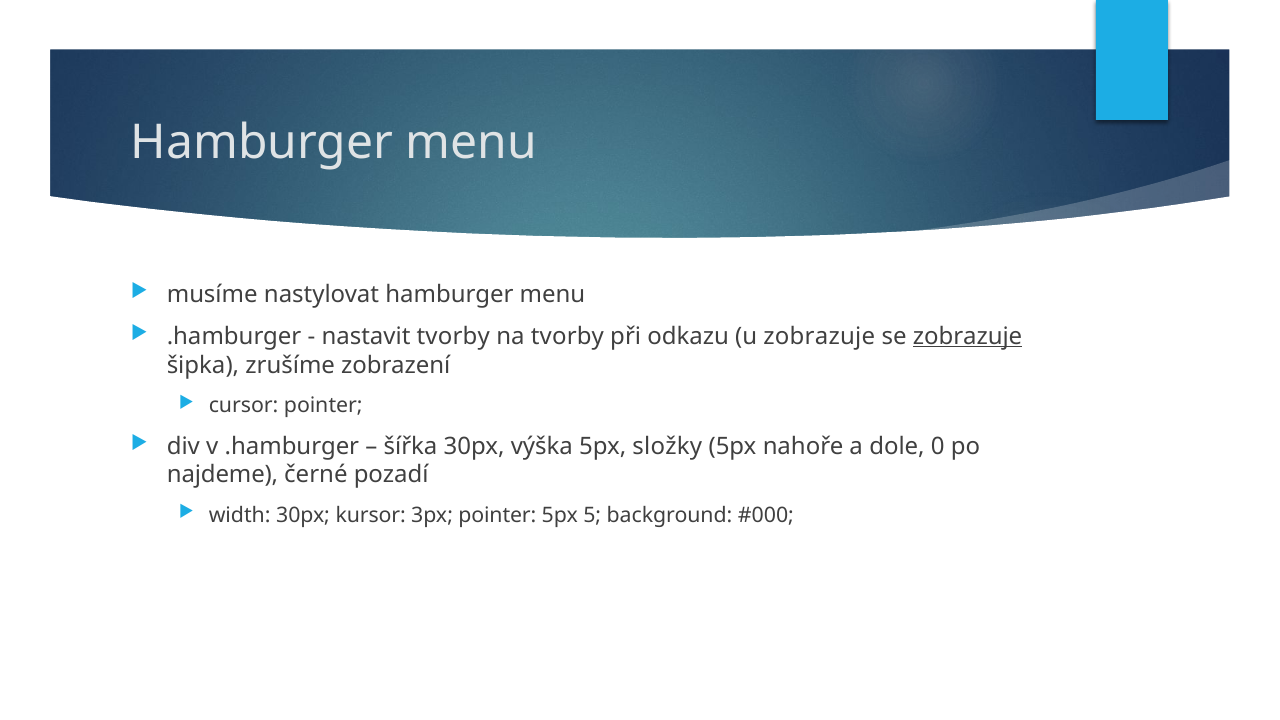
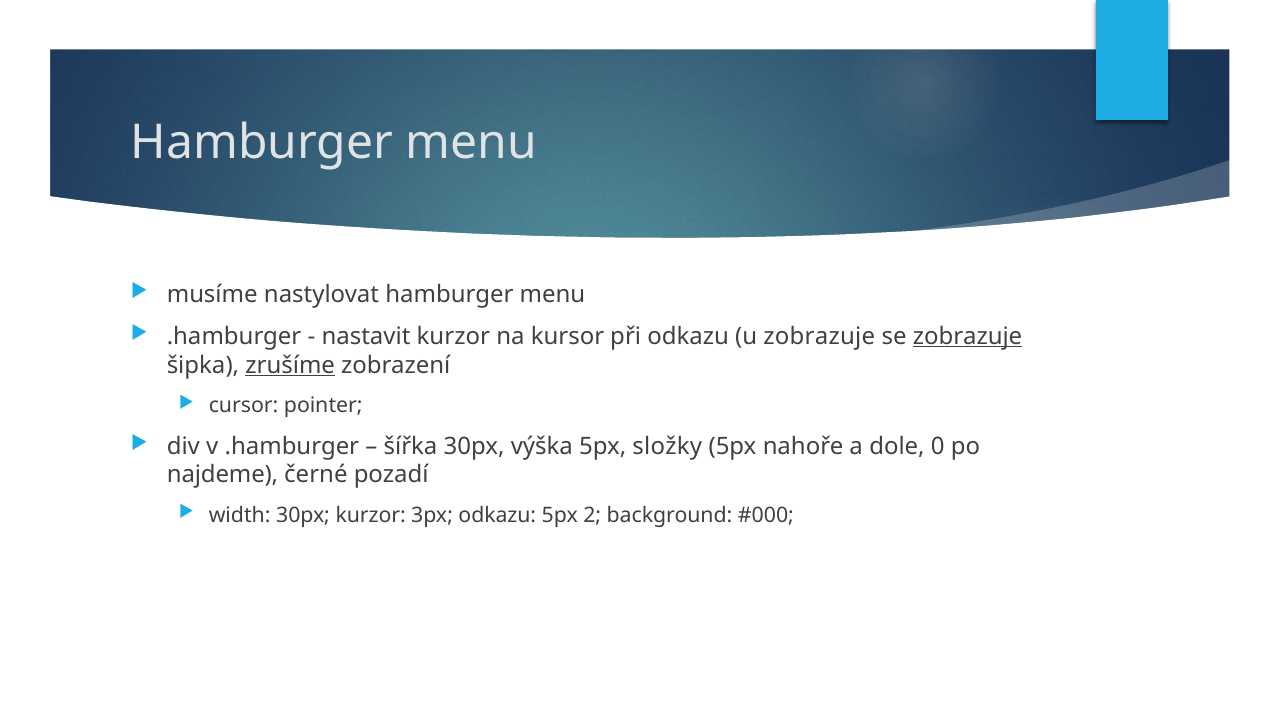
nastavit tvorby: tvorby -> kurzor
na tvorby: tvorby -> kursor
zrušíme underline: none -> present
30px kursor: kursor -> kurzor
3px pointer: pointer -> odkazu
5: 5 -> 2
